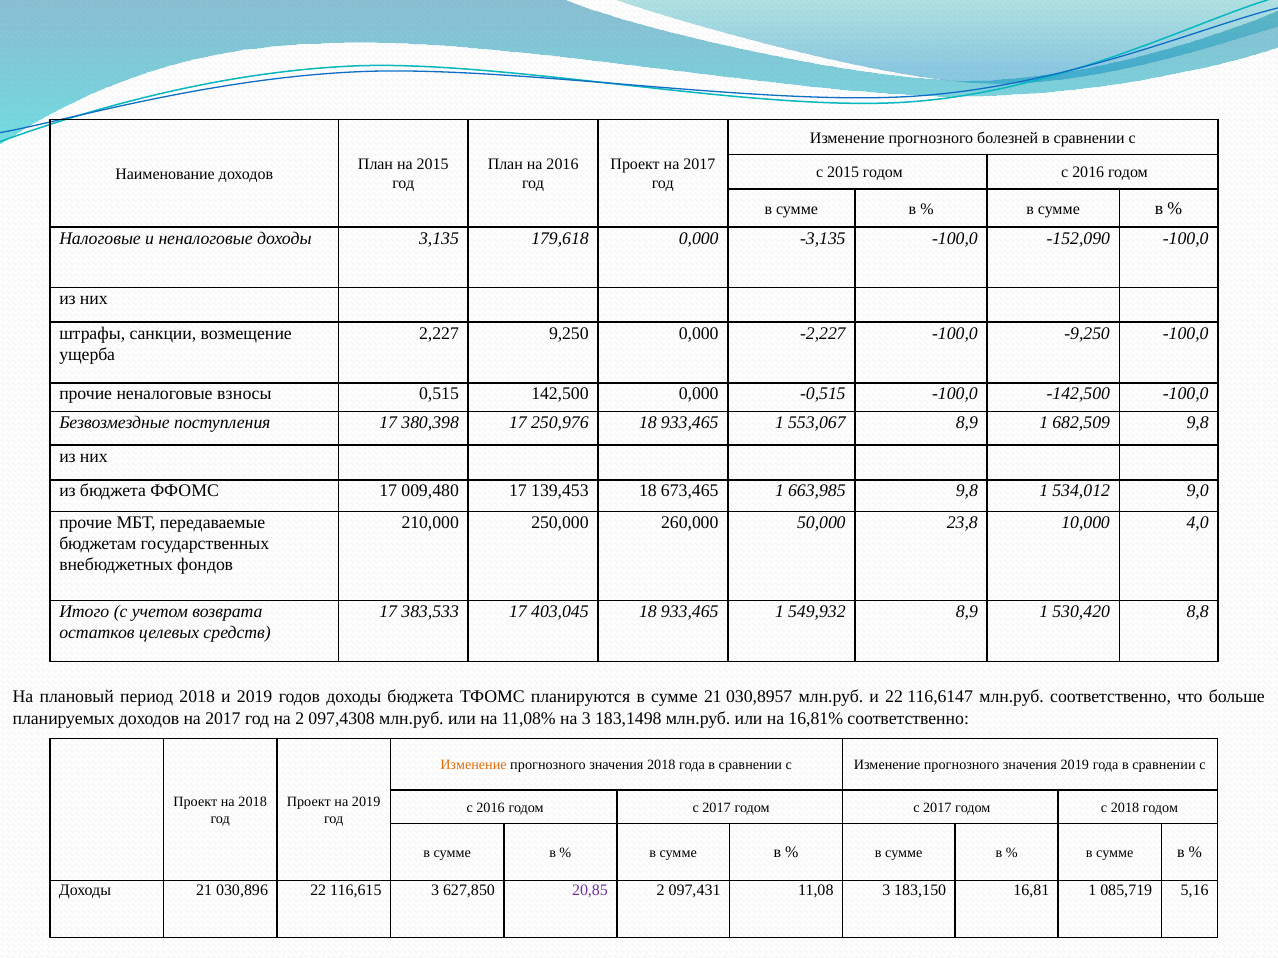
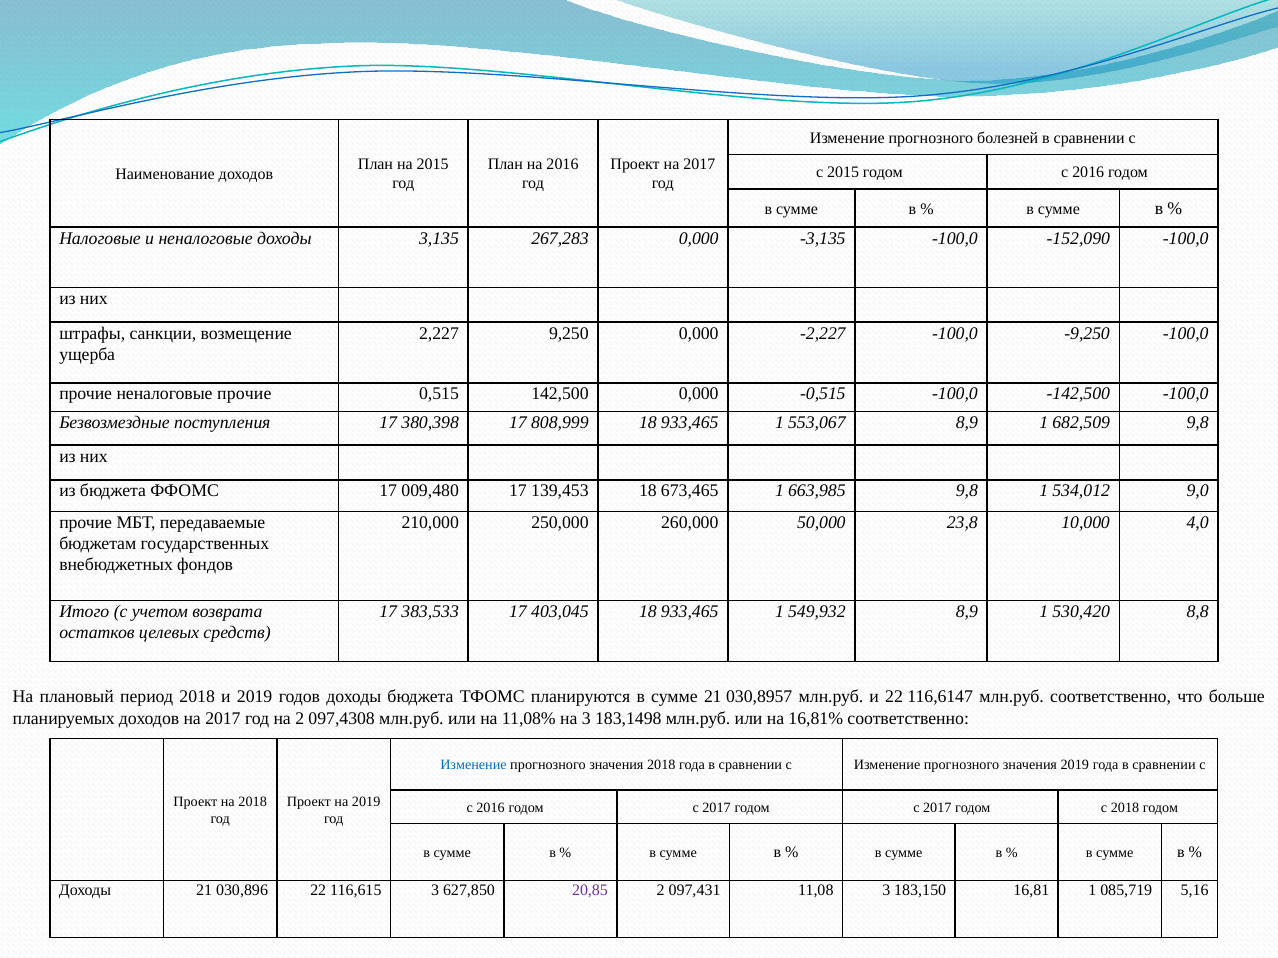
179,618: 179,618 -> 267,283
неналоговые взносы: взносы -> прочие
250,976: 250,976 -> 808,999
Изменение at (473, 765) colour: orange -> blue
